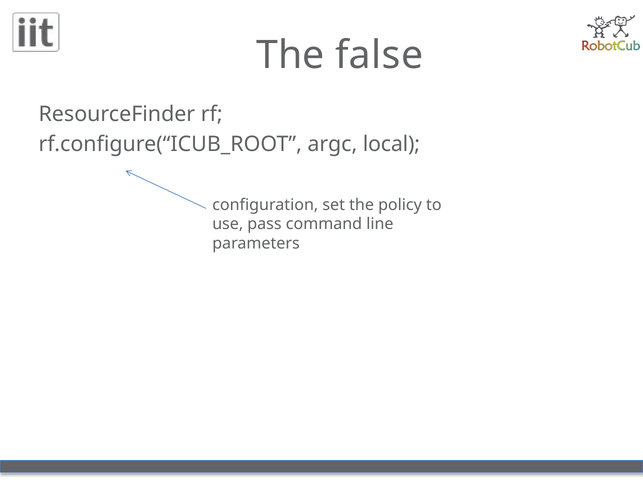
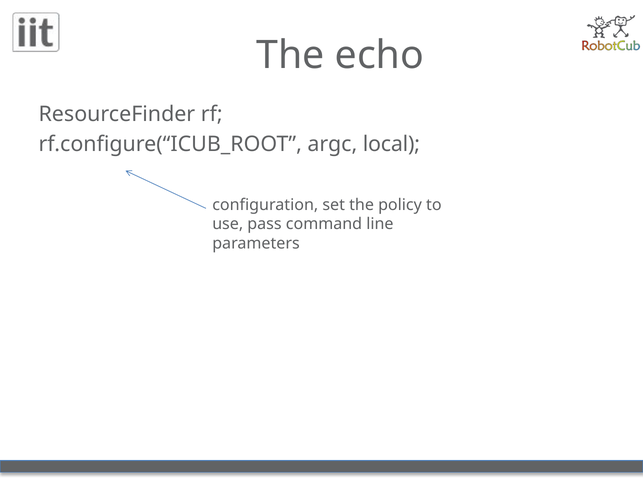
false: false -> echo
